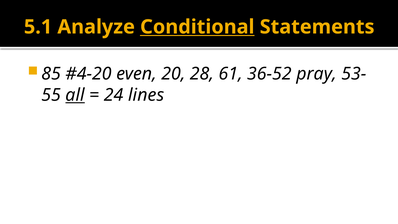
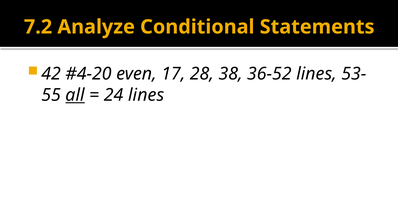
5.1: 5.1 -> 7.2
Conditional underline: present -> none
85: 85 -> 42
20: 20 -> 17
61: 61 -> 38
36-52 pray: pray -> lines
